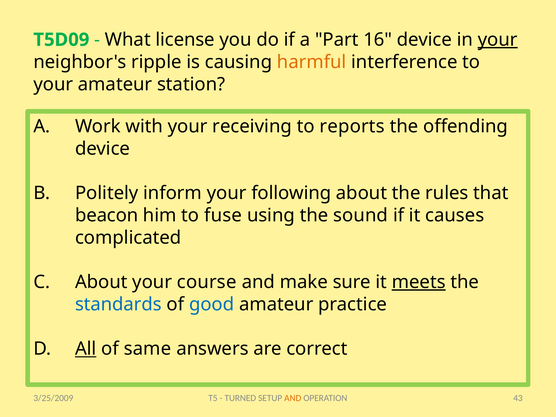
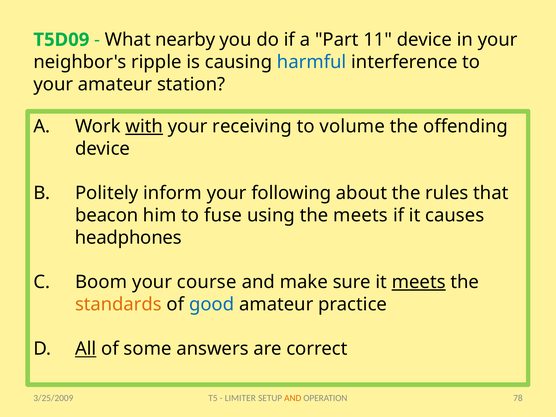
license: license -> nearby
16: 16 -> 11
your at (498, 40) underline: present -> none
harmful colour: orange -> blue
with underline: none -> present
reports: reports -> volume
the sound: sound -> meets
complicated: complicated -> headphones
About at (101, 282): About -> Boom
standards colour: blue -> orange
same: same -> some
TURNED: TURNED -> LIMITER
43: 43 -> 78
